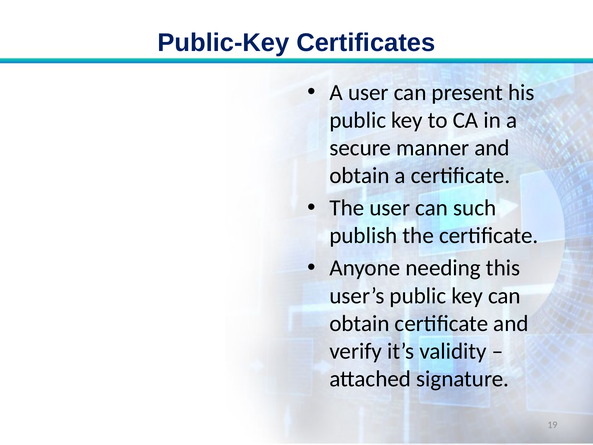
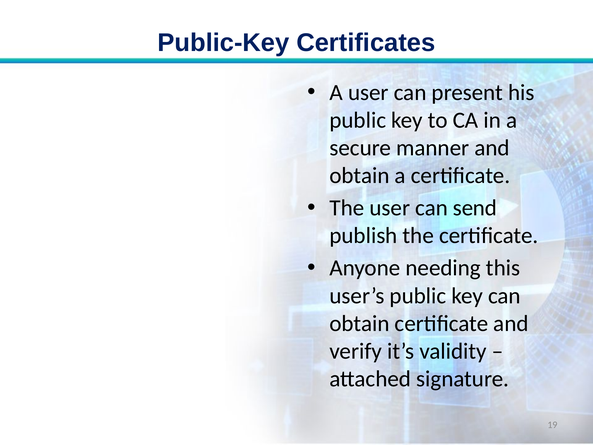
such: such -> send
